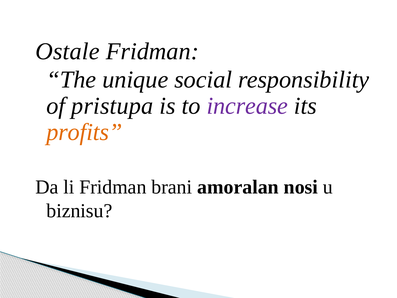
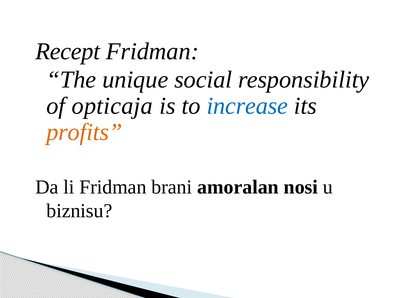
Ostale: Ostale -> Recept
pristupa: pristupa -> opticaja
increase colour: purple -> blue
